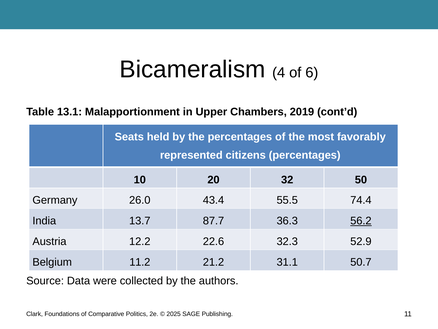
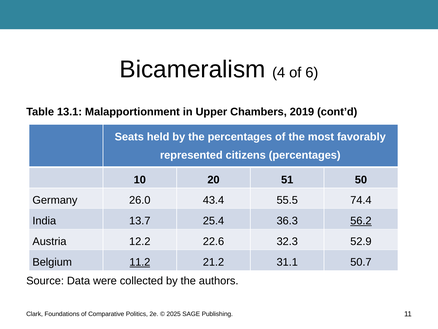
32: 32 -> 51
87.7: 87.7 -> 25.4
11.2 underline: none -> present
